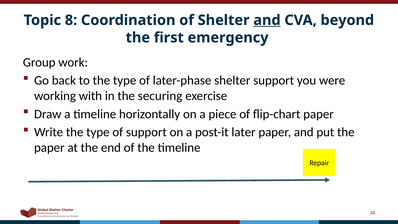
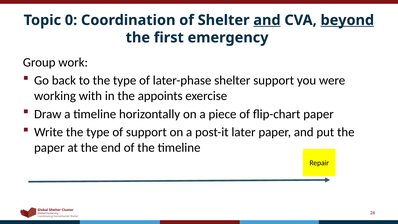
8: 8 -> 0
beyond underline: none -> present
securing: securing -> appoints
